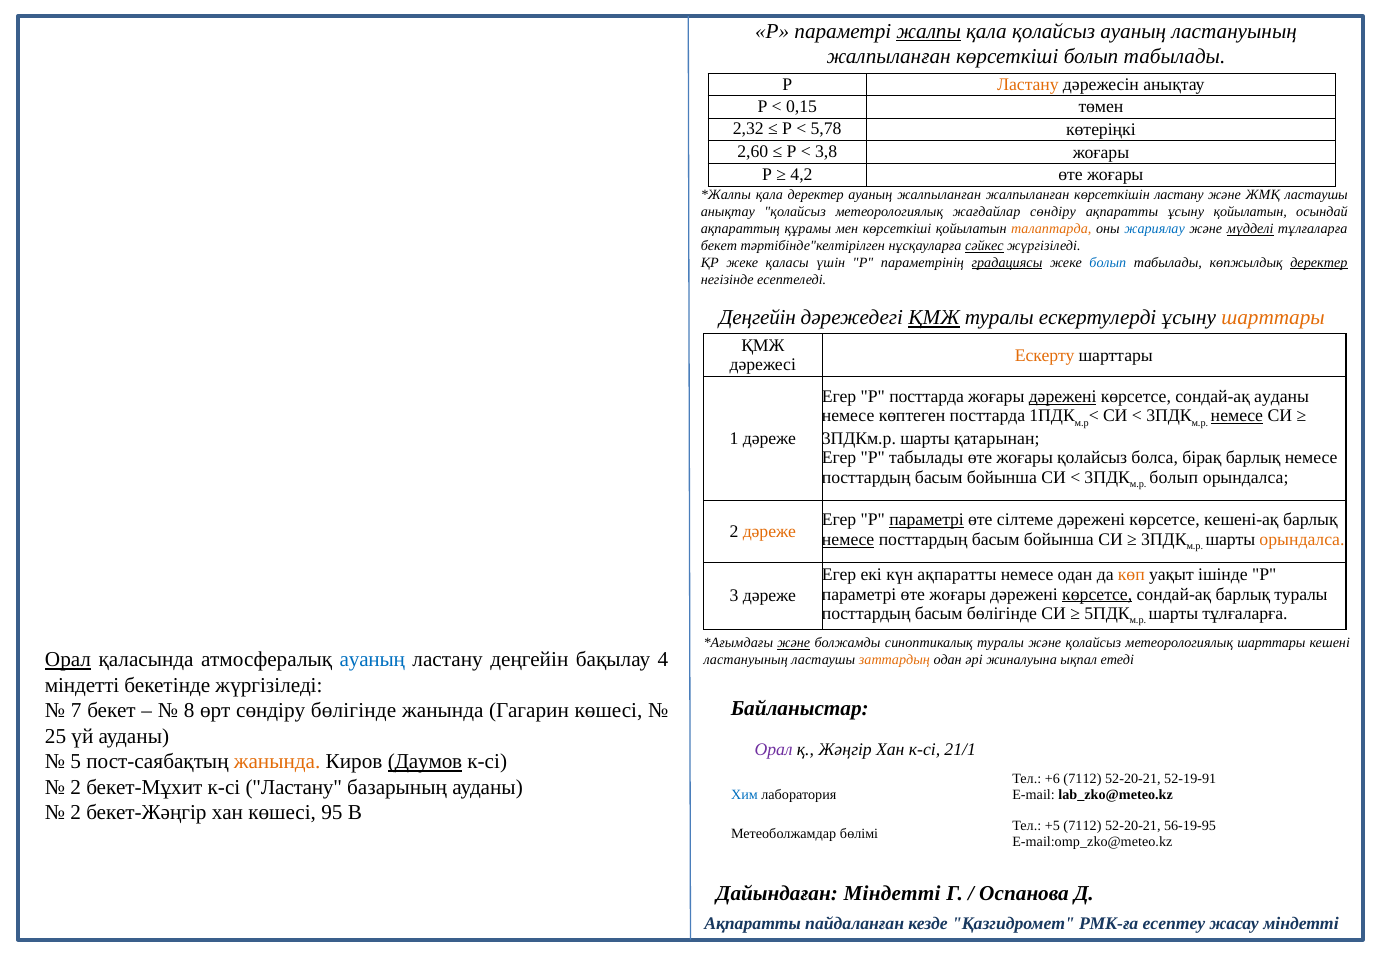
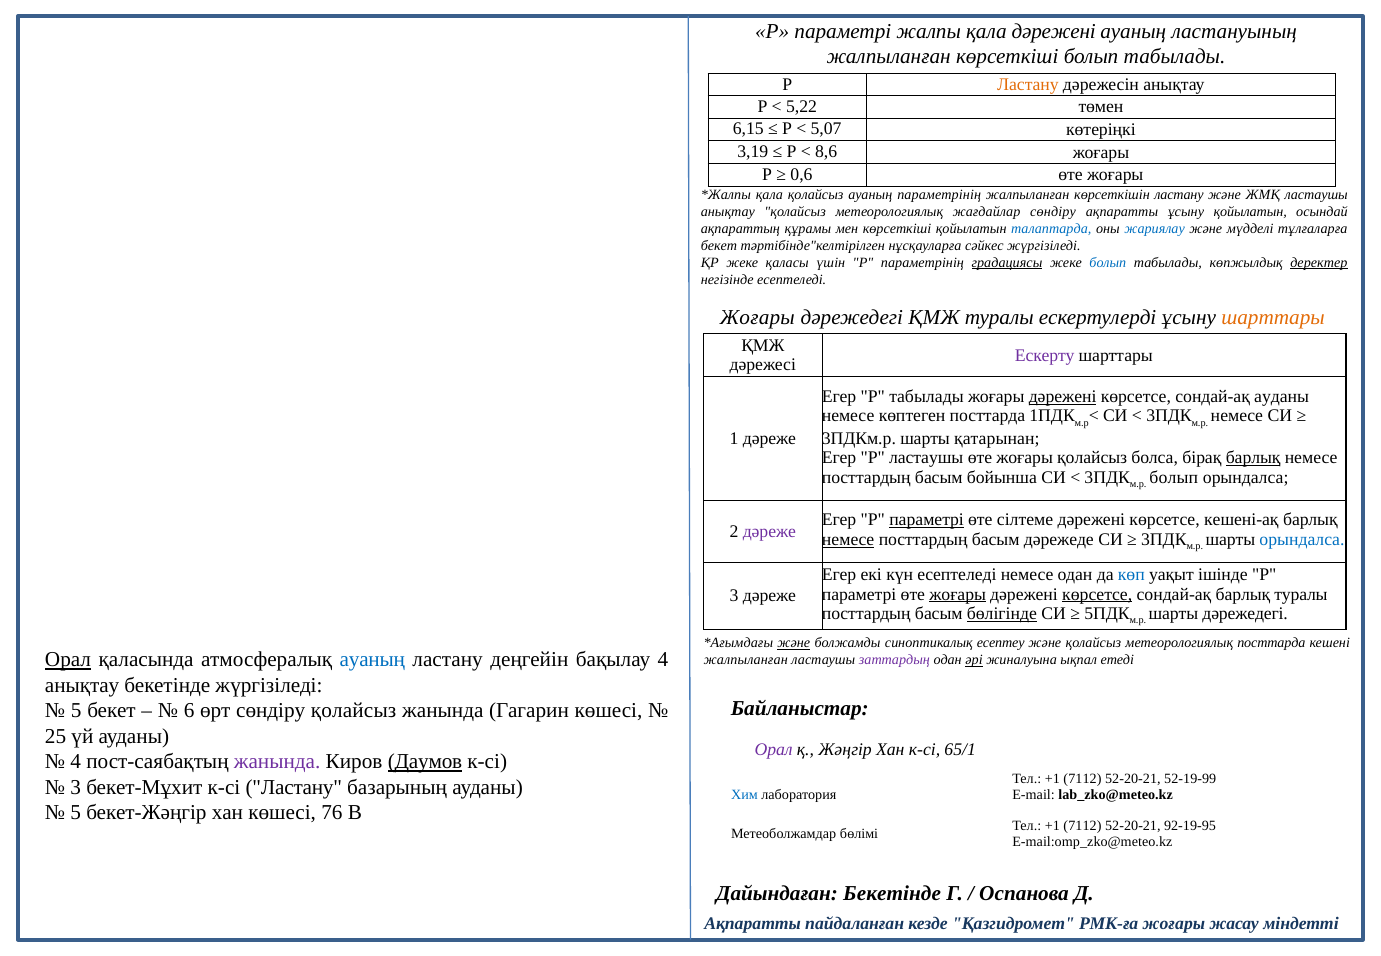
жалпы underline: present -> none
қала қолайсыз: қолайсыз -> дәрежені
0,15: 0,15 -> 5,22
2,32: 2,32 -> 6,15
5,78: 5,78 -> 5,07
2,60: 2,60 -> 3,19
3,8: 3,8 -> 8,6
4,2: 4,2 -> 0,6
қала деректер: деректер -> қолайсыз
ауаның жалпыланған: жалпыланған -> параметрінің
талаптарда colour: orange -> blue
мүдделі underline: present -> none
сәйкес underline: present -> none
Деңгейін at (758, 318): Деңгейін -> Жоғары
ҚМЖ at (934, 318) underline: present -> none
Ескерту colour: orange -> purple
Р посттарда: посттарда -> табылады
немесе at (1237, 416) underline: present -> none
P табылады: табылады -> ластаушы
барлық at (1253, 458) underline: none -> present
дәреже at (769, 531) colour: orange -> purple
бойынша at (1059, 540): бойынша -> дәрежеде
орындалса at (1302, 540) colour: orange -> blue
күн ақпаратты: ақпаратты -> есептеледі
көп colour: orange -> blue
жоғары at (958, 594) underline: none -> present
бөлігінде at (1002, 614) underline: none -> present
шарты тұлғаларға: тұлғаларға -> дәрежедегі
синоптикалық туралы: туралы -> есептеу
метеорологиялық шарттары: шарттары -> посттарда
ластануының at (746, 660): ластануының -> жалпыланған
заттардың colour: orange -> purple
әрі underline: none -> present
міндетті at (82, 685): міндетті -> анықтау
7 at (76, 711): 7 -> 5
8: 8 -> 6
сөндіру бөлігінде: бөлігінде -> қолайсыз
21/1: 21/1 -> 65/1
5 at (76, 762): 5 -> 4
жанында at (277, 762) colour: orange -> purple
+6 at (1052, 779): +6 -> +1
52-19-91: 52-19-91 -> 52-19-99
2 at (76, 787): 2 -> 3
2 at (76, 813): 2 -> 5
95: 95 -> 76
+5 at (1052, 826): +5 -> +1
56-19-95: 56-19-95 -> 92-19-95
Дайындаған Міндетті: Міндетті -> Бекетінде
РМК-ға есептеу: есептеу -> жоғары
